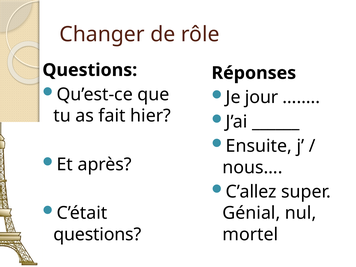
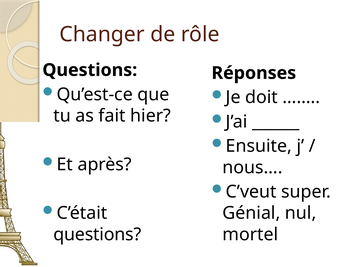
jour: jour -> doit
C’allez: C’allez -> C’veut
